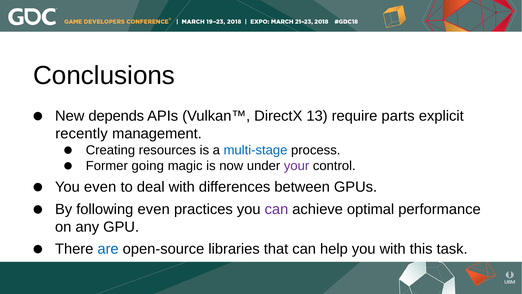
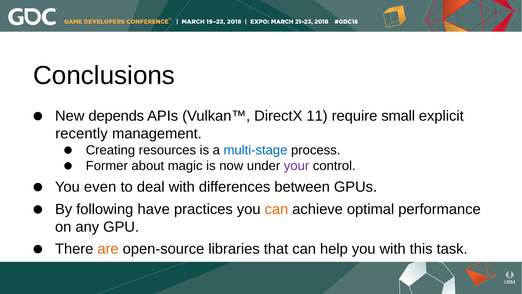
13: 13 -> 11
parts: parts -> small
going: going -> about
following even: even -> have
can at (276, 209) colour: purple -> orange
are colour: blue -> orange
